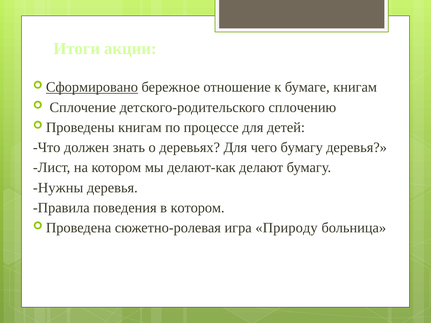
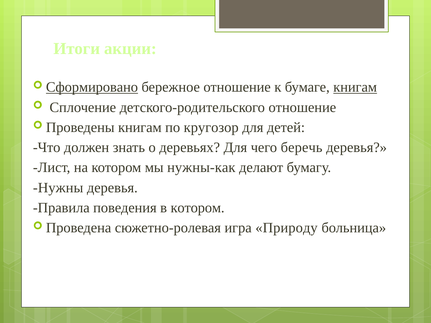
книгам at (355, 87) underline: none -> present
детского-родительского сплочению: сплочению -> отношение
процессе: процессе -> кругозор
чего бумагу: бумагу -> беречь
делают-как: делают-как -> нужны-как
